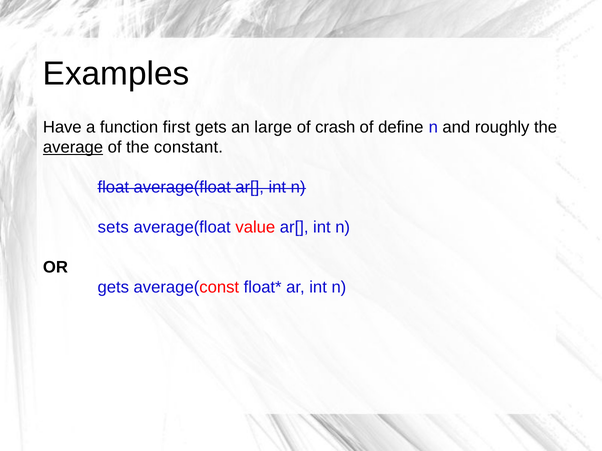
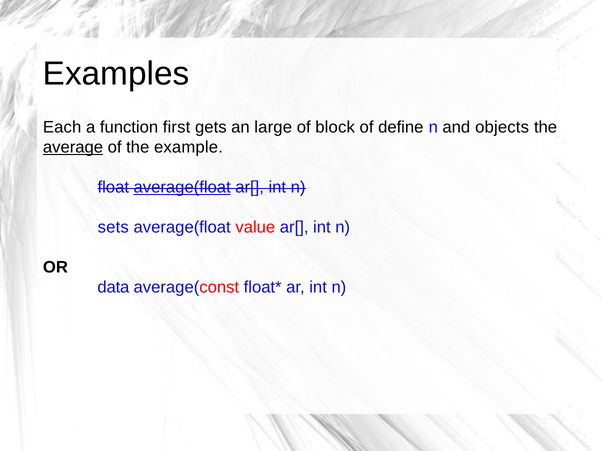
Have: Have -> Each
crash: crash -> block
roughly: roughly -> objects
constant: constant -> example
average(float at (182, 188) underline: none -> present
gets at (113, 288): gets -> data
